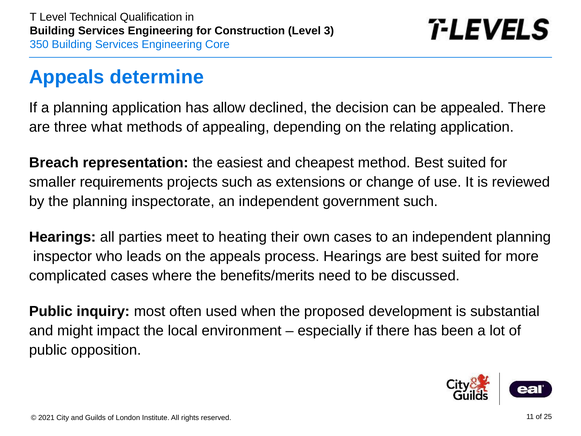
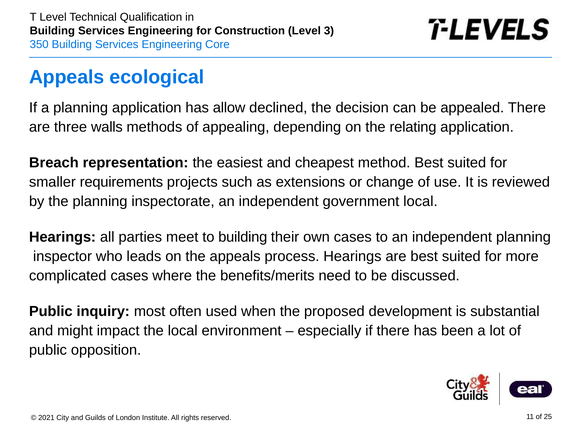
determine: determine -> ecological
what: what -> walls
government such: such -> local
to heating: heating -> building
